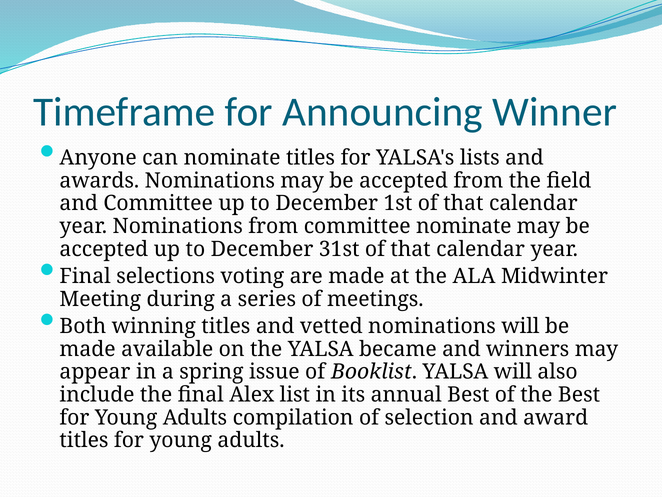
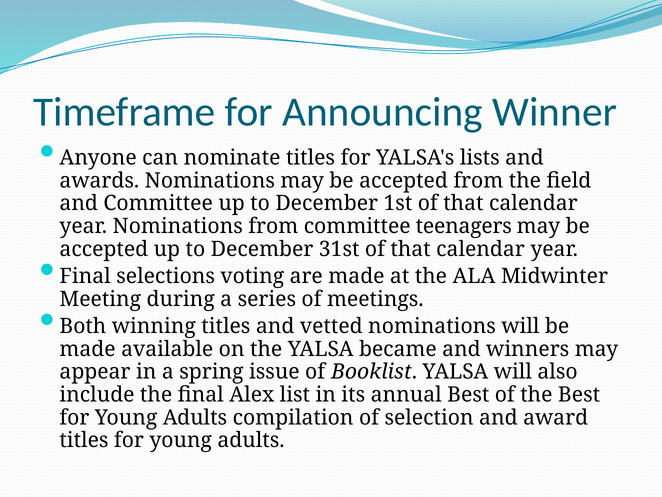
committee nominate: nominate -> teenagers
